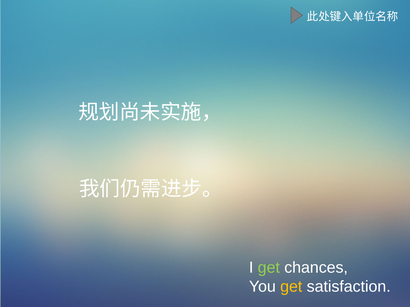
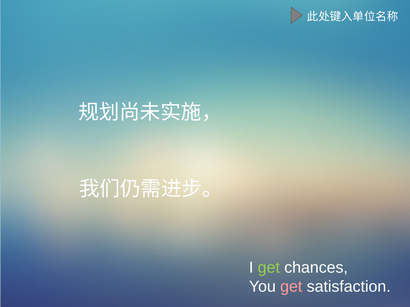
get at (291, 287) colour: yellow -> pink
